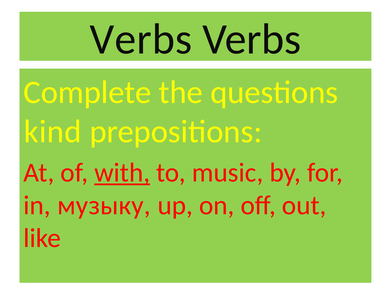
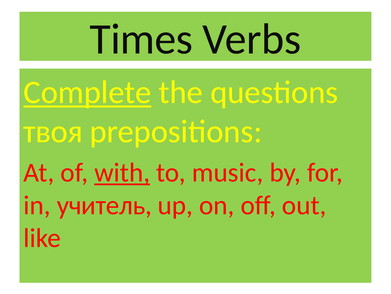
Verbs at (141, 39): Verbs -> Times
Complete underline: none -> present
kind: kind -> твоя
музыку: музыку -> учитель
